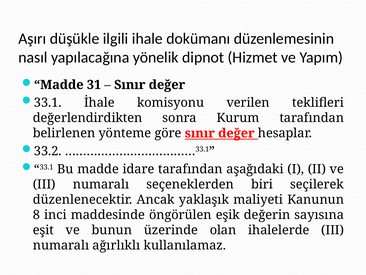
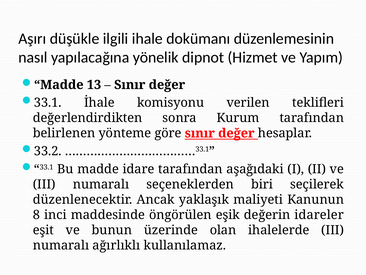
31: 31 -> 13
sayısına: sayısına -> idareler
